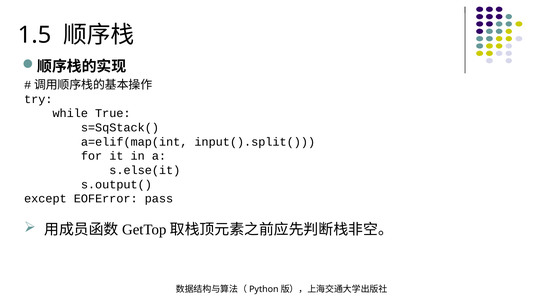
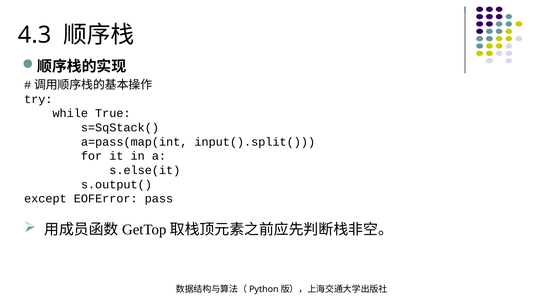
1.5: 1.5 -> 4.3
a=elif(map(int: a=elif(map(int -> a=pass(map(int
